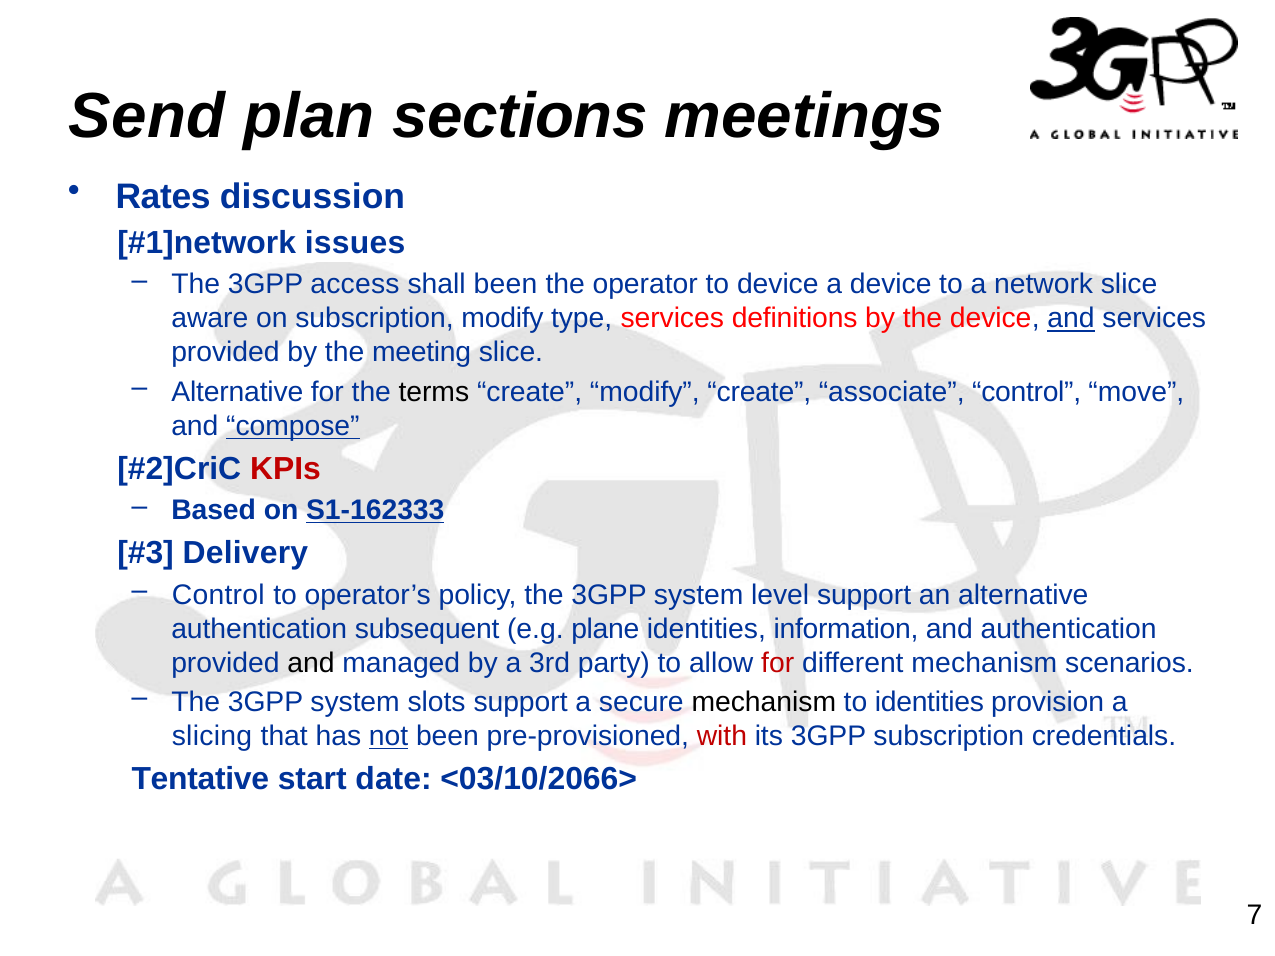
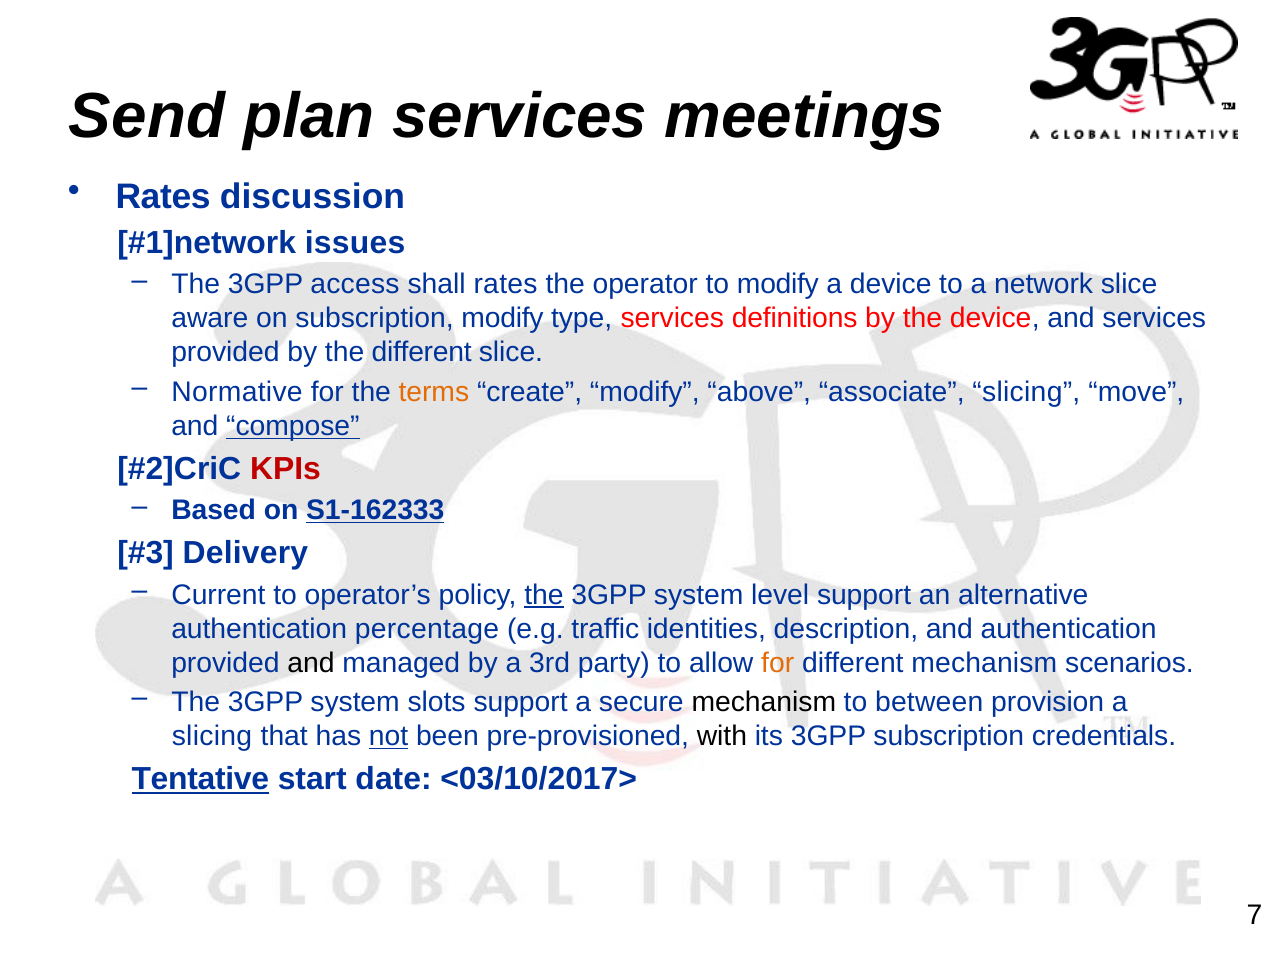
plan sections: sections -> services
shall been: been -> rates
to device: device -> modify
and at (1071, 319) underline: present -> none
the meeting: meeting -> different
Alternative at (237, 392): Alternative -> Normative
terms colour: black -> orange
modify create: create -> above
associate control: control -> slicing
Control at (218, 595): Control -> Current
the at (544, 595) underline: none -> present
subsequent: subsequent -> percentage
plane: plane -> traffic
information: information -> description
for at (778, 663) colour: red -> orange
to identities: identities -> between
with colour: red -> black
Tentative underline: none -> present
<03/10/2066>: <03/10/2066> -> <03/10/2017>
